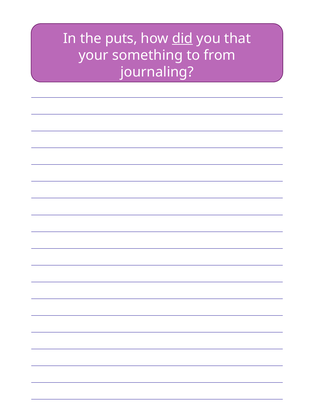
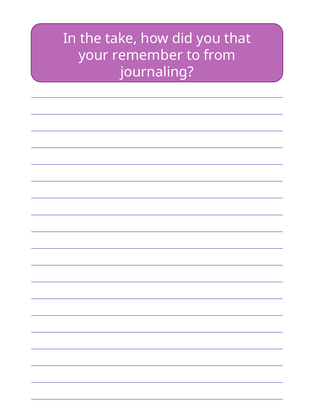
puts: puts -> take
did underline: present -> none
something: something -> remember
